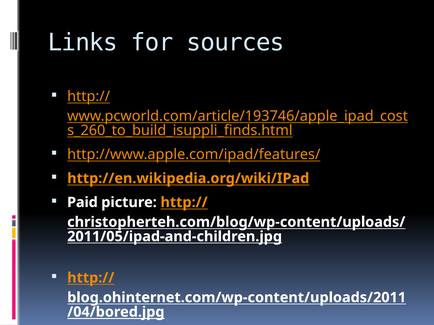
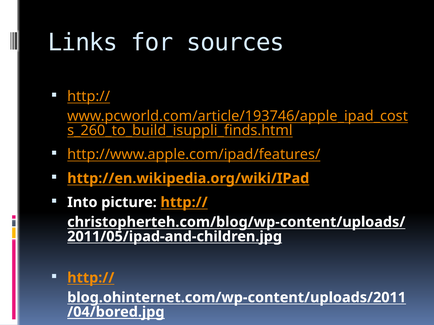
Paid: Paid -> Into
